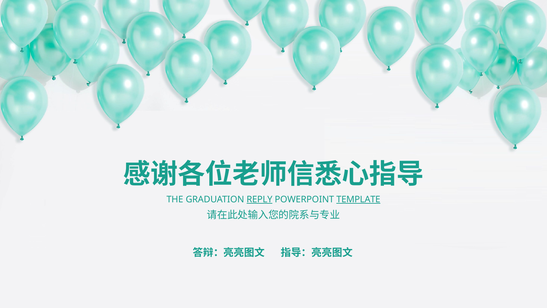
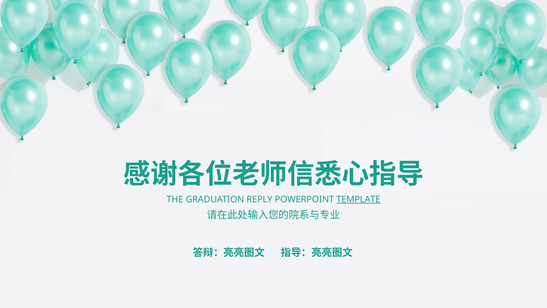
REPLY underline: present -> none
